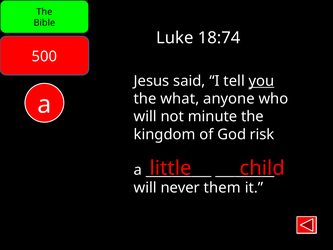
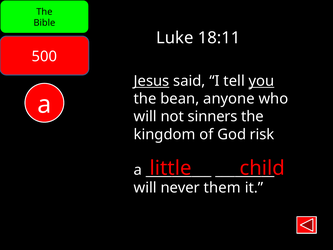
18:74: 18:74 -> 18:11
Jesus underline: none -> present
what: what -> bean
minute: minute -> sinners
